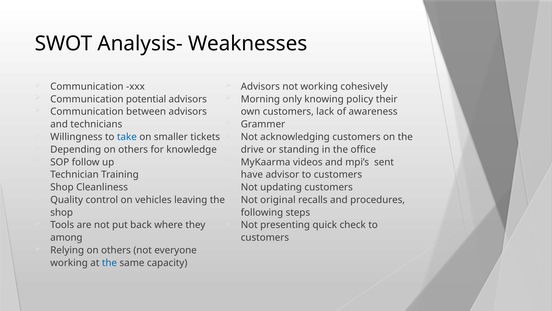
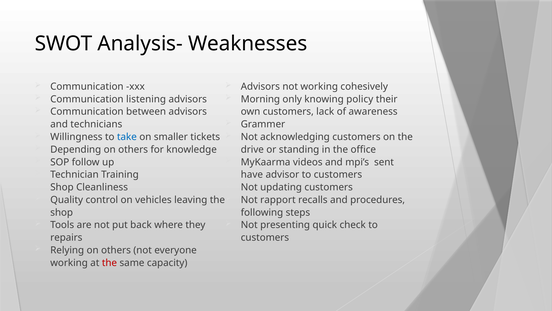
potential: potential -> listening
original: original -> rapport
among: among -> repairs
the at (109, 262) colour: blue -> red
